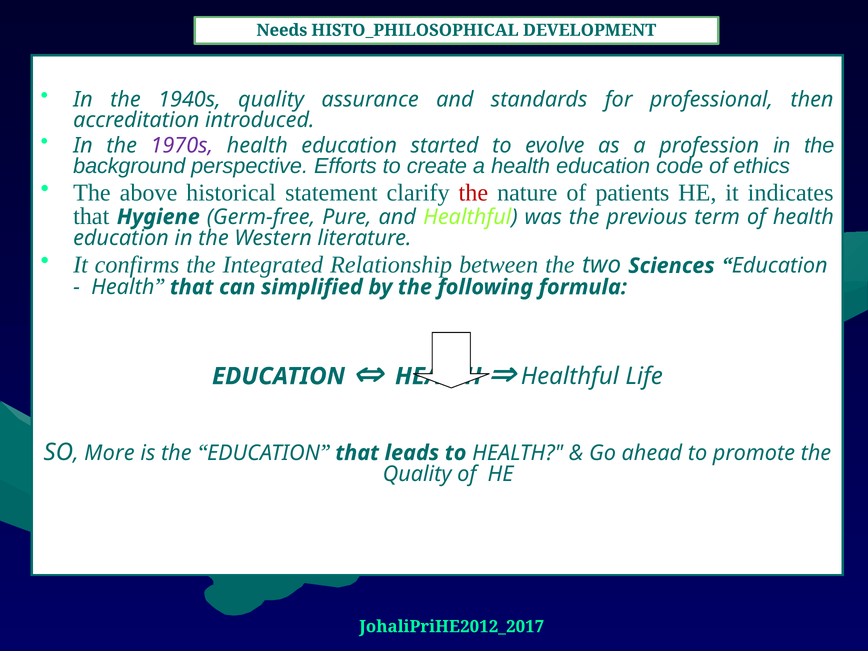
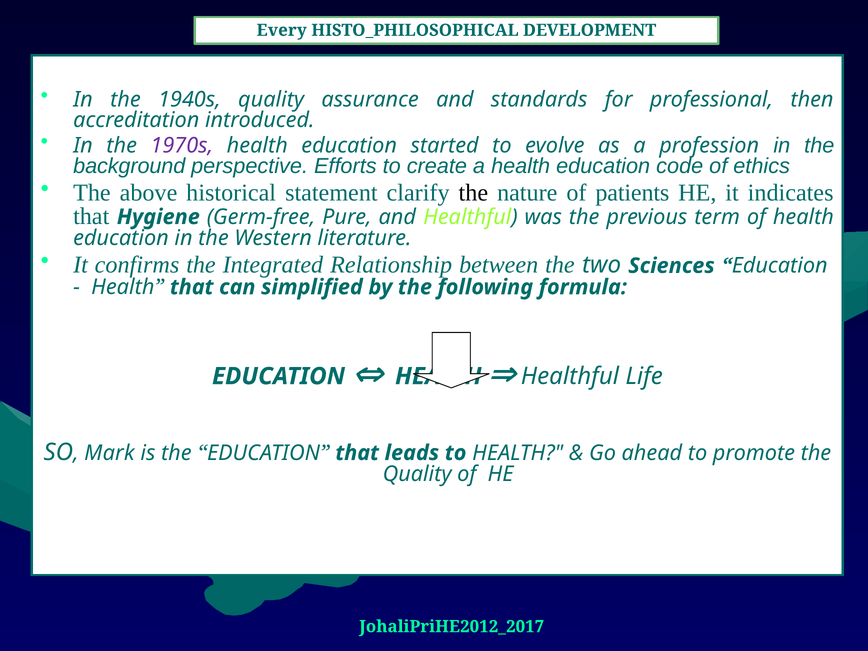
Needs: Needs -> Every
the at (473, 193) colour: red -> black
More: More -> Mark
